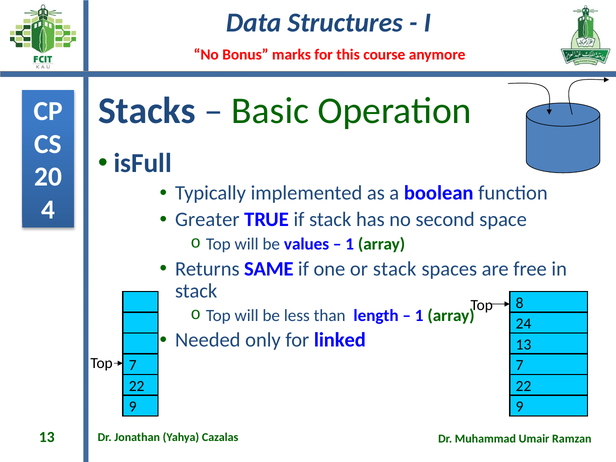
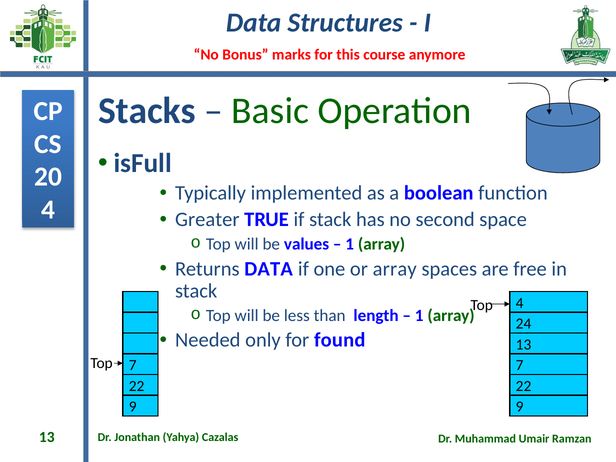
Returns SAME: SAME -> DATA
or stack: stack -> array
Top 8: 8 -> 4
linked: linked -> found
